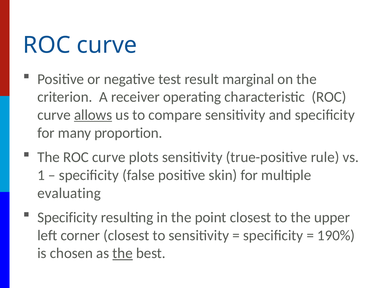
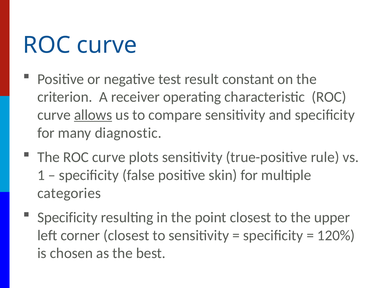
marginal: marginal -> constant
proportion: proportion -> diagnostic
evaluating: evaluating -> categories
190%: 190% -> 120%
the at (123, 253) underline: present -> none
